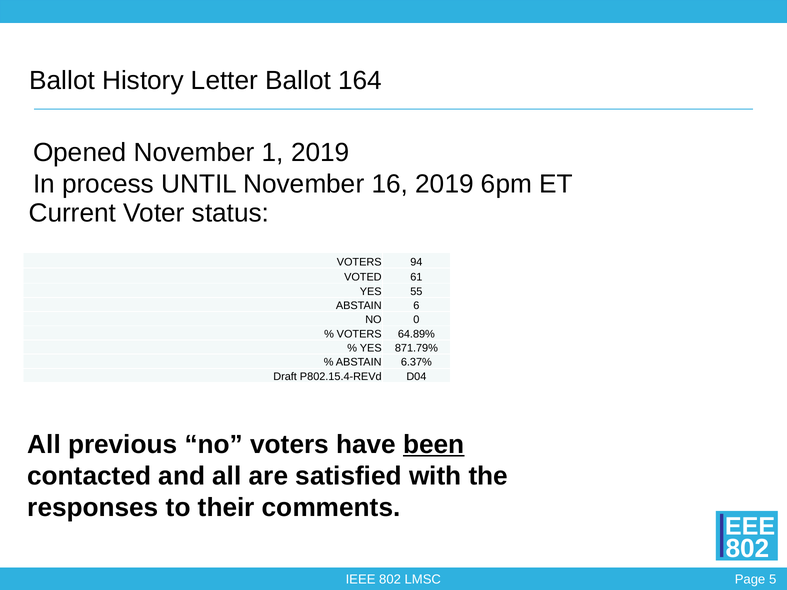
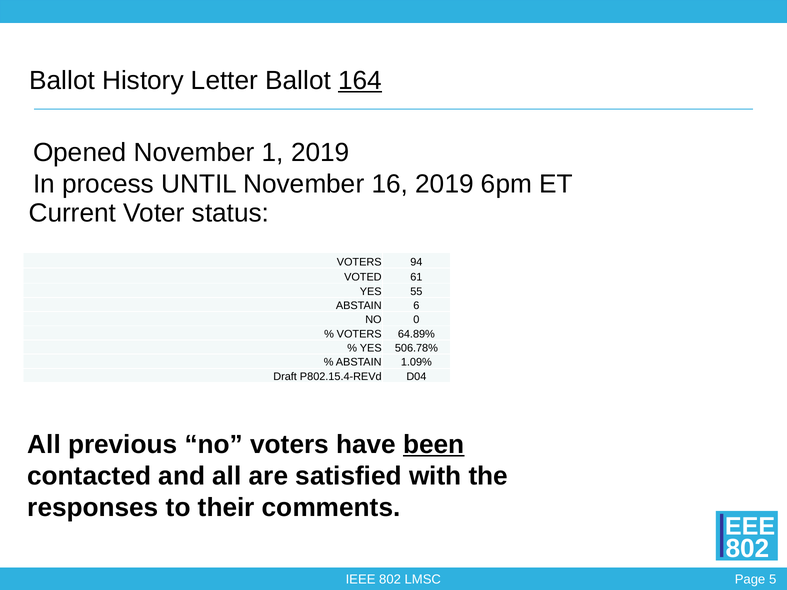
164 underline: none -> present
871.79%: 871.79% -> 506.78%
6.37%: 6.37% -> 1.09%
